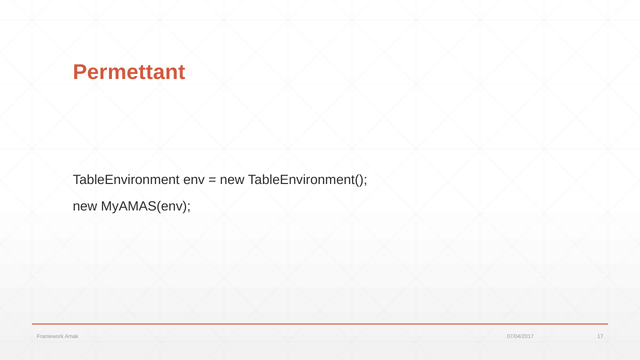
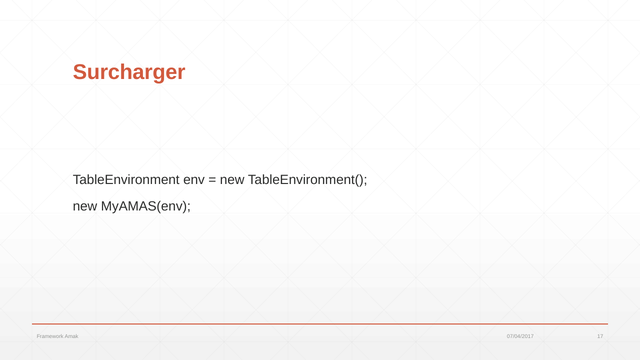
Permettant: Permettant -> Surcharger
